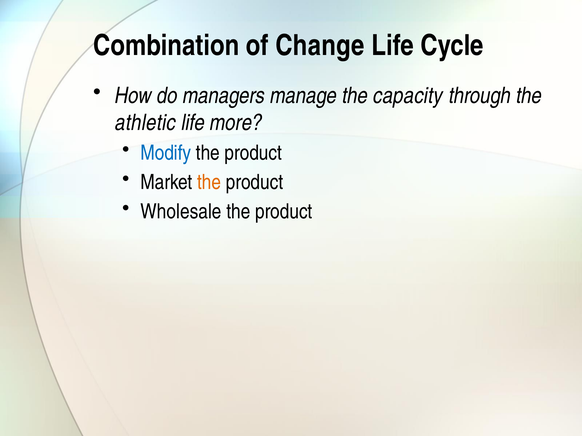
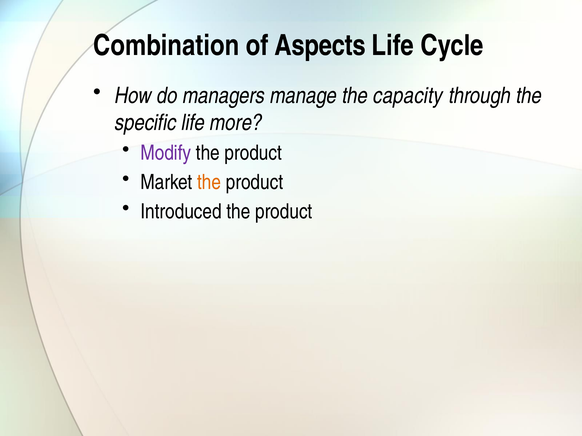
Change: Change -> Aspects
athletic: athletic -> specific
Modify colour: blue -> purple
Wholesale: Wholesale -> Introduced
